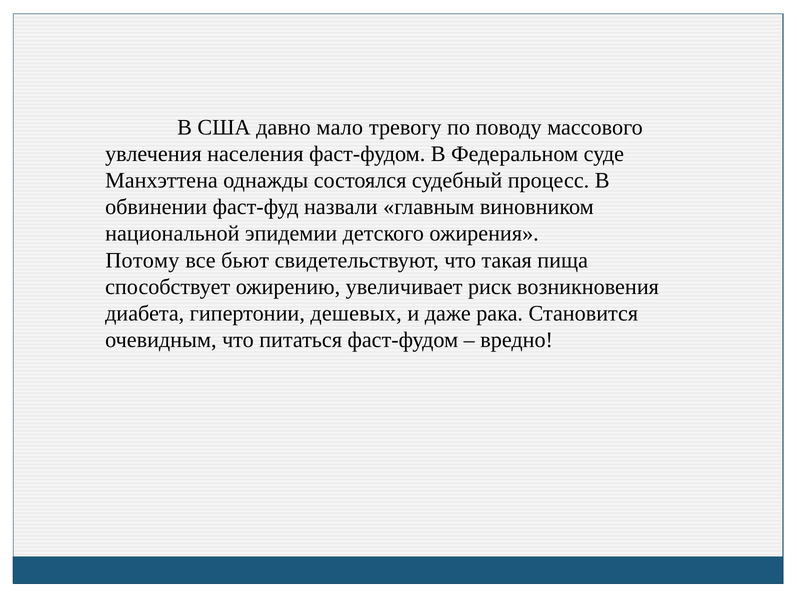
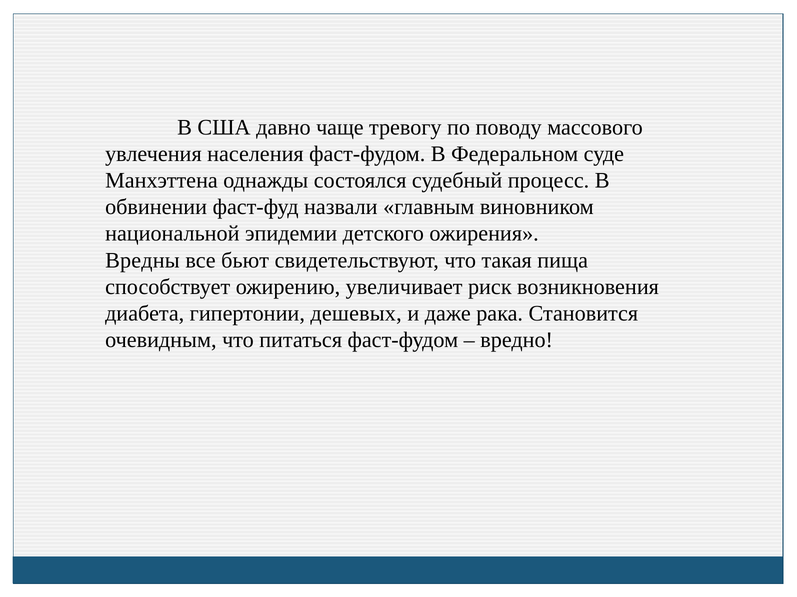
мало: мало -> чаще
Потому: Потому -> Вредны
